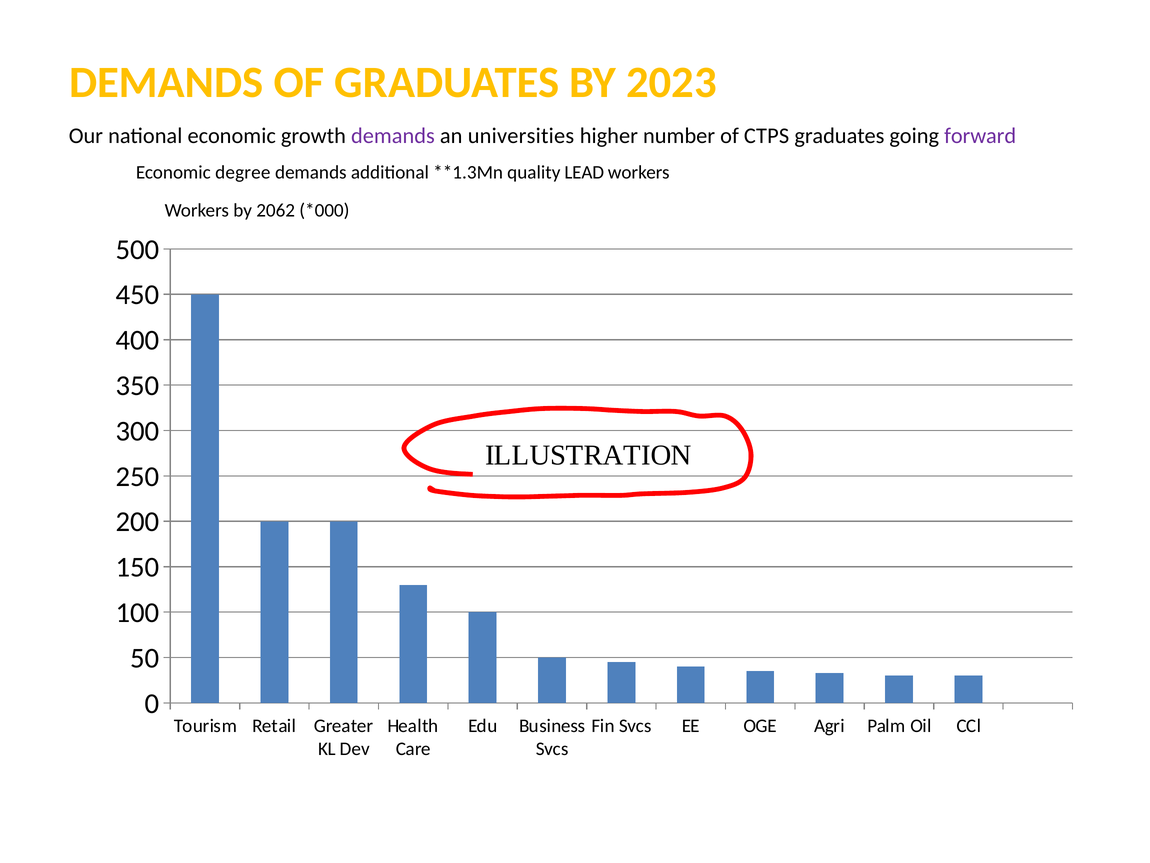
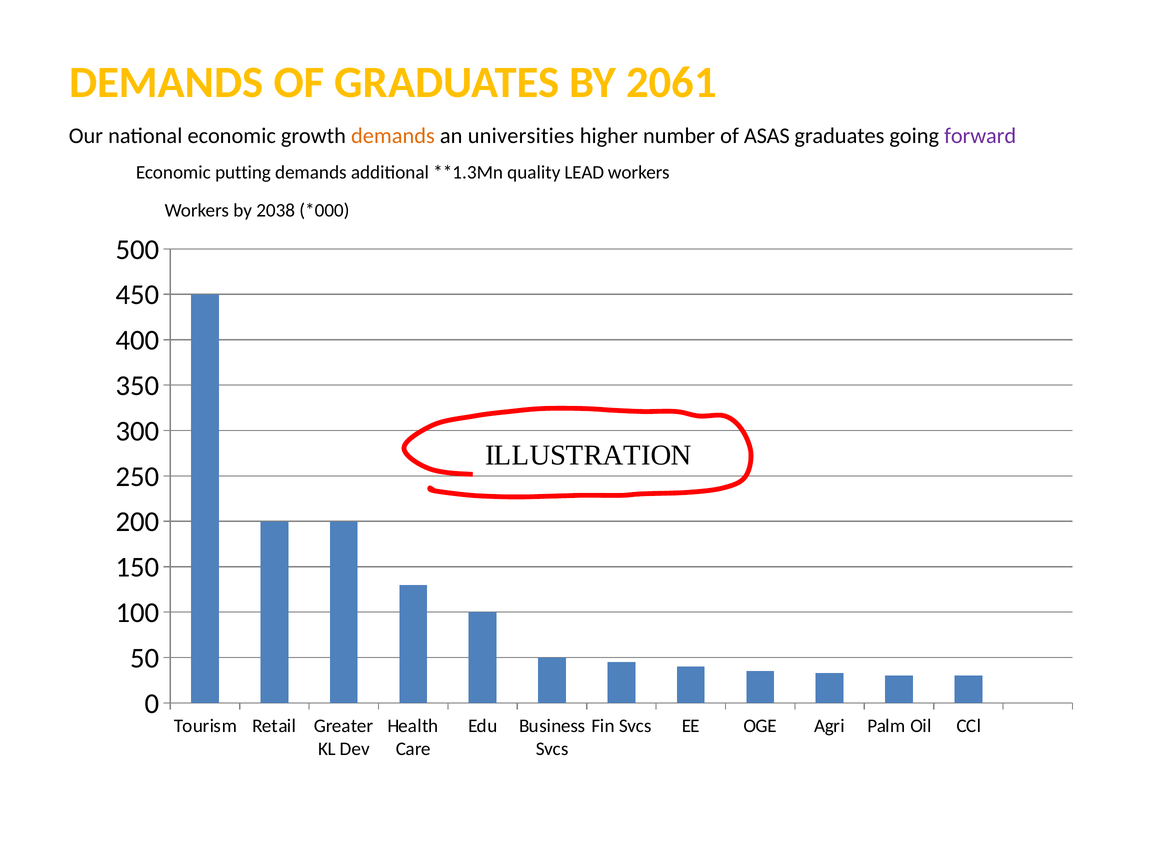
2023: 2023 -> 2061
demands at (393, 136) colour: purple -> orange
CTPS: CTPS -> ASAS
degree: degree -> putting
2062: 2062 -> 2038
